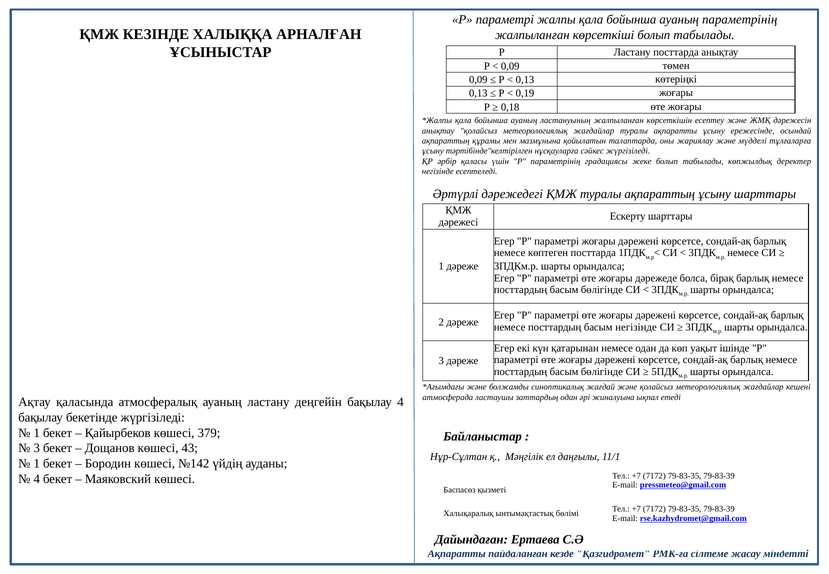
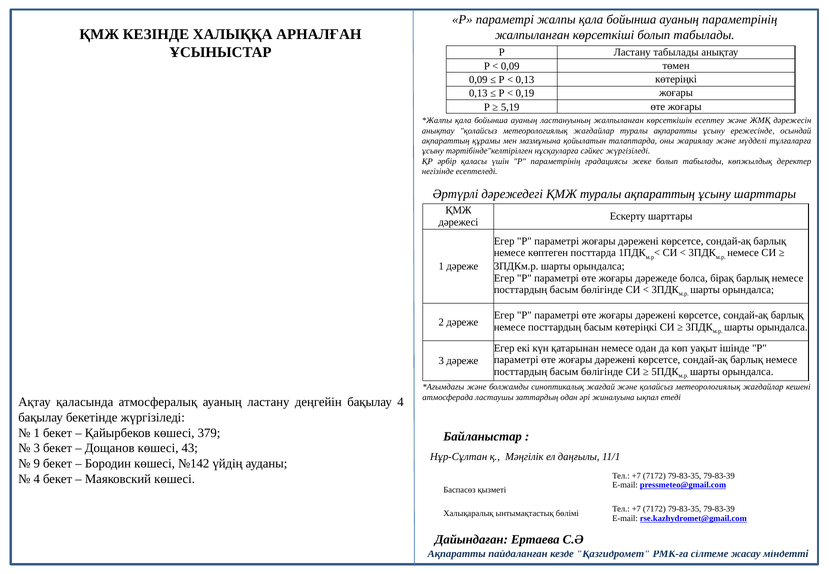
Ластану посттарда: посттарда -> табылады
0,18: 0,18 -> 5,19
басым негізінде: негізінде -> көтеріңкі
1 at (37, 463): 1 -> 9
